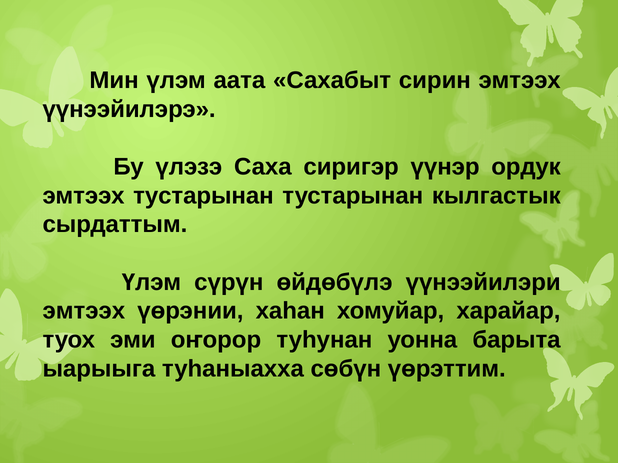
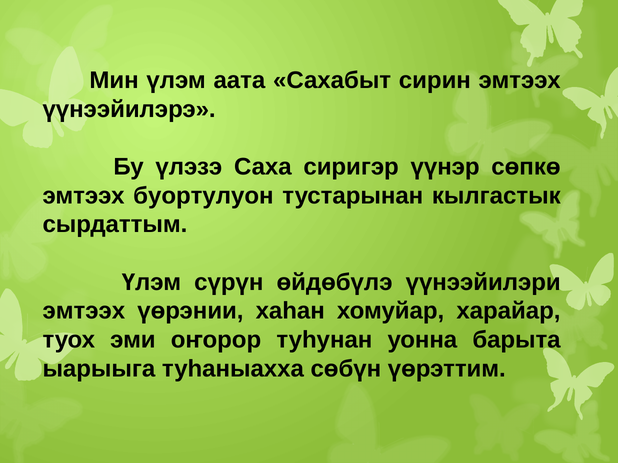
ордук: ордук -> сөпкө
эмтээх тустарынан: тустарынан -> буортулуон
